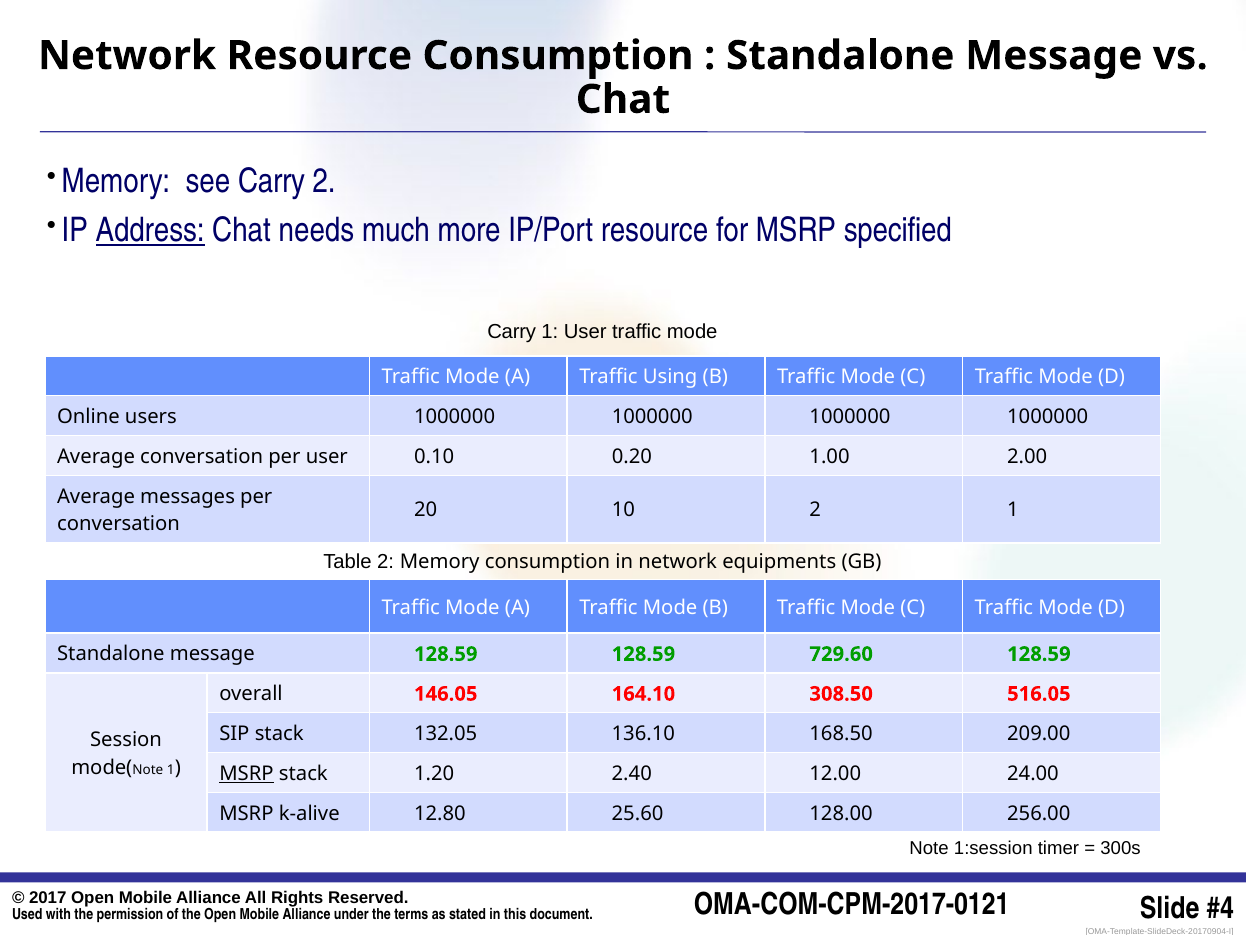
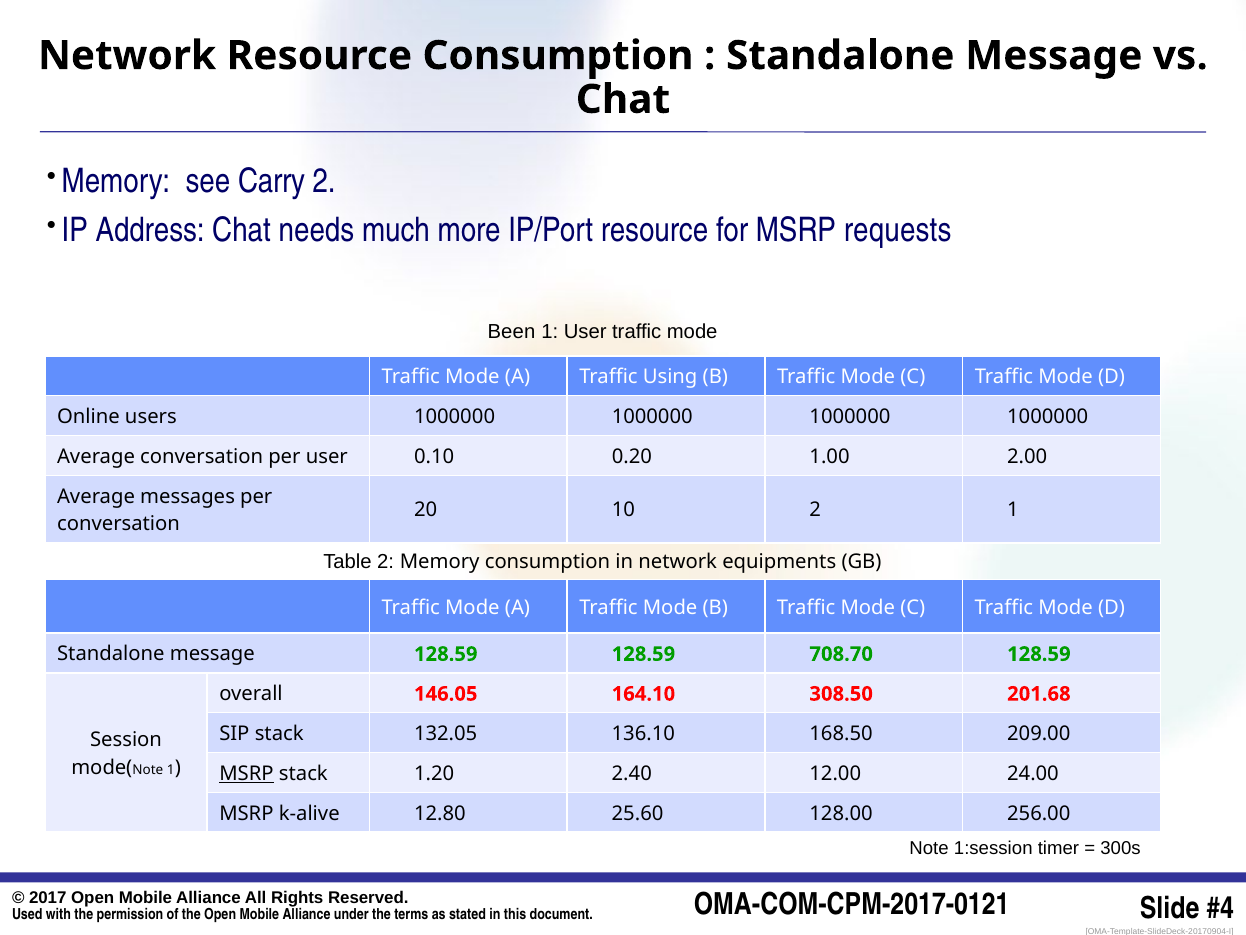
Address underline: present -> none
specified: specified -> requests
Carry at (512, 332): Carry -> Been
729.60: 729.60 -> 708.70
516.05: 516.05 -> 201.68
